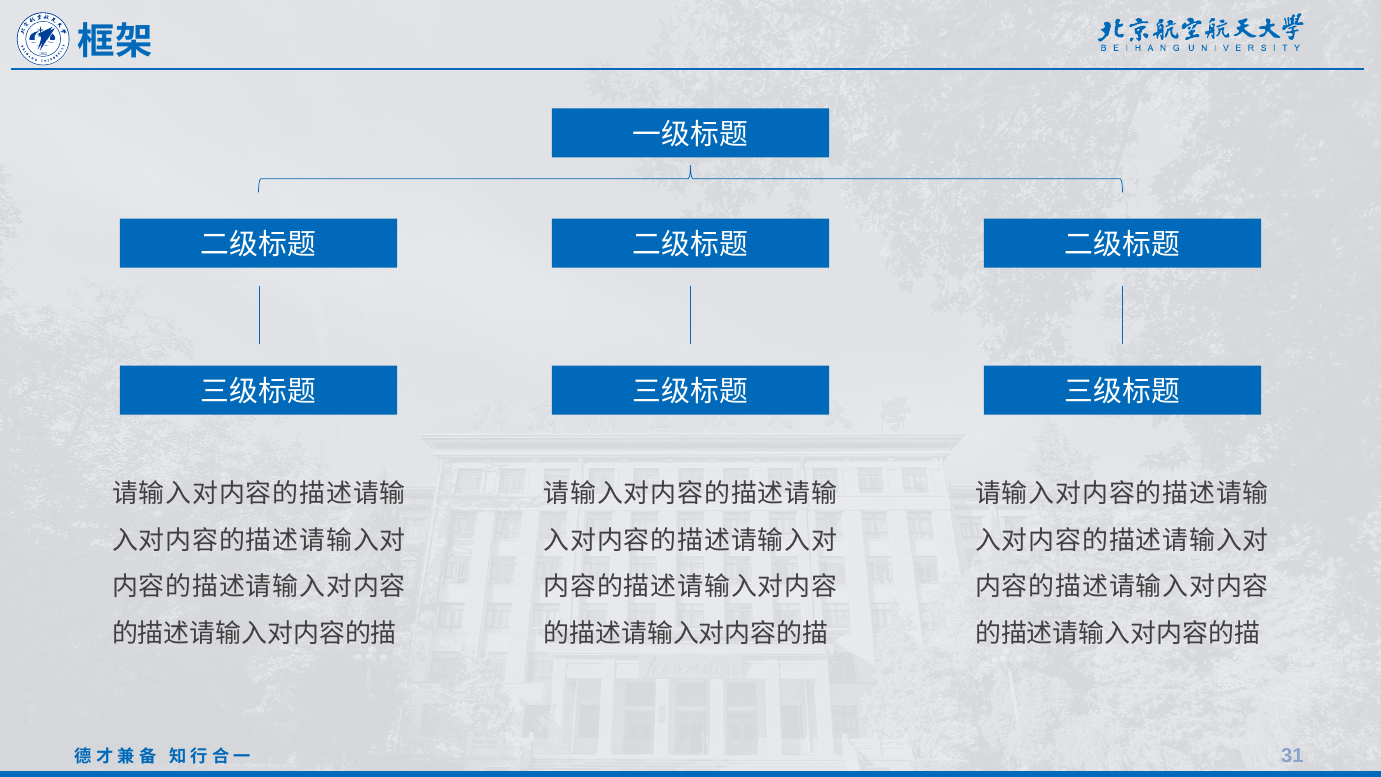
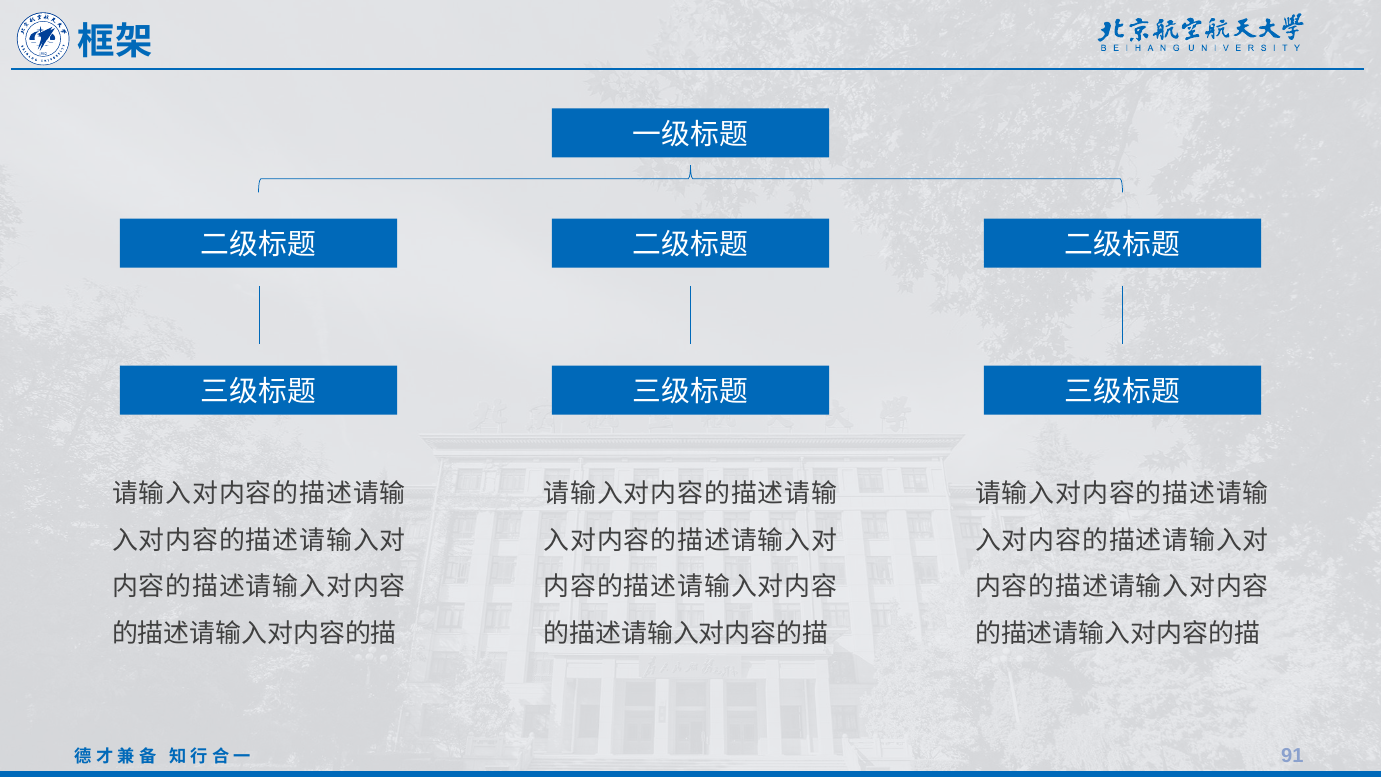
31: 31 -> 91
